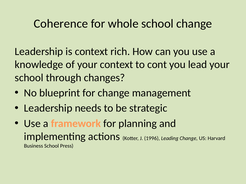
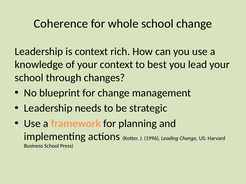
cont: cont -> best
